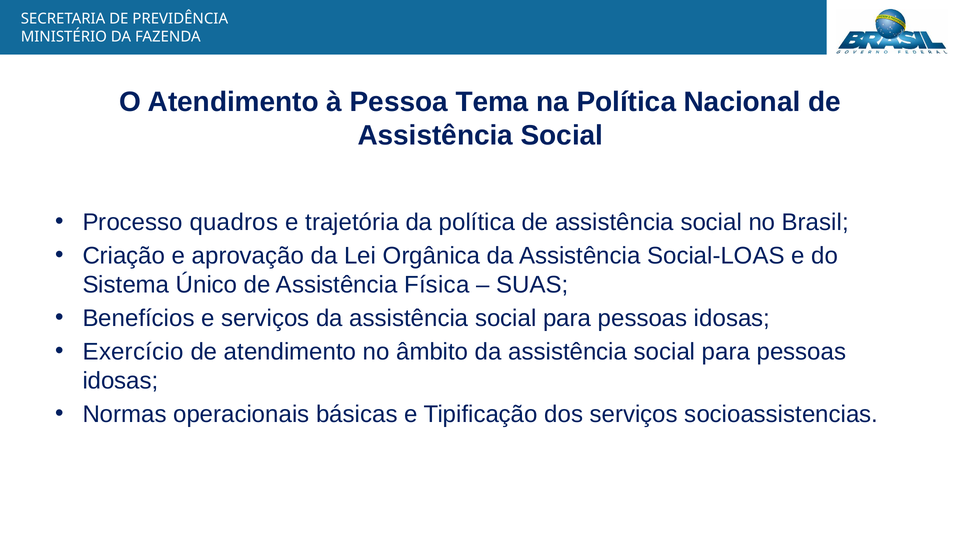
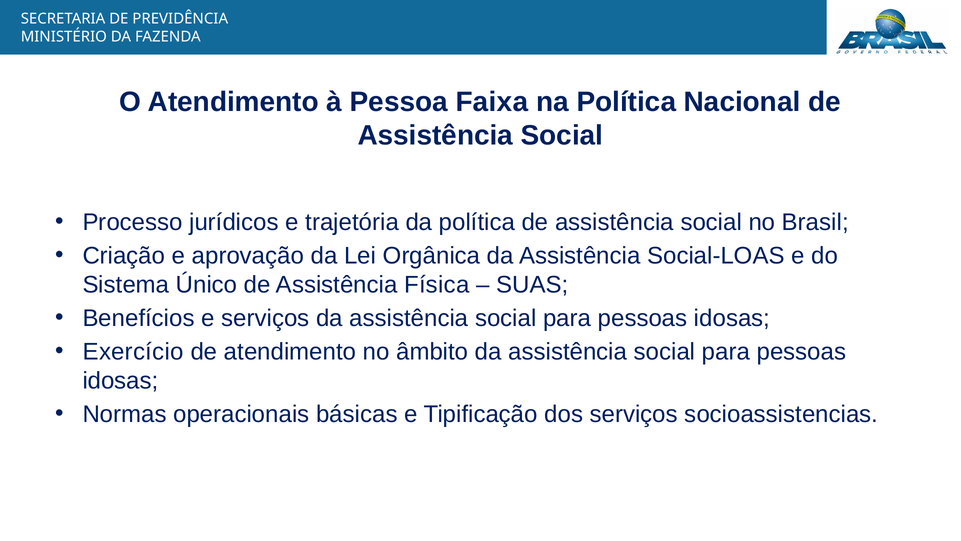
Tema: Tema -> Faixa
quadros: quadros -> jurídicos
